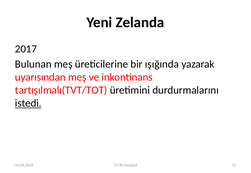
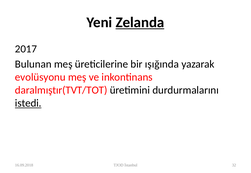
Zelanda underline: none -> present
uyarısından: uyarısından -> evolüsyonu
tartışılmalı(TVT/TOT: tartışılmalı(TVT/TOT -> daralmıştır(TVT/TOT
